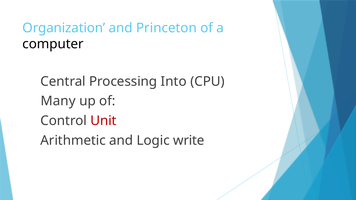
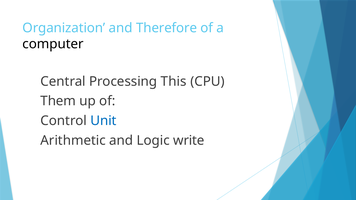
Princeton: Princeton -> Therefore
Into: Into -> This
Many: Many -> Them
Unit colour: red -> blue
